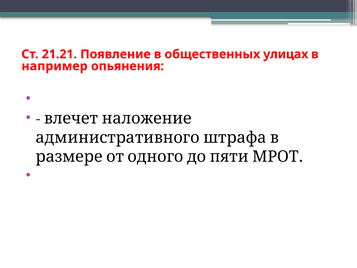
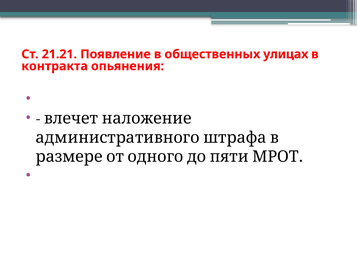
например: например -> контракта
